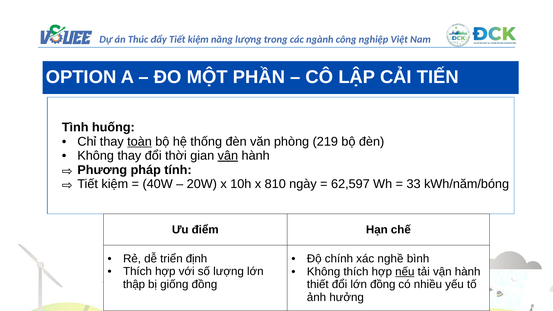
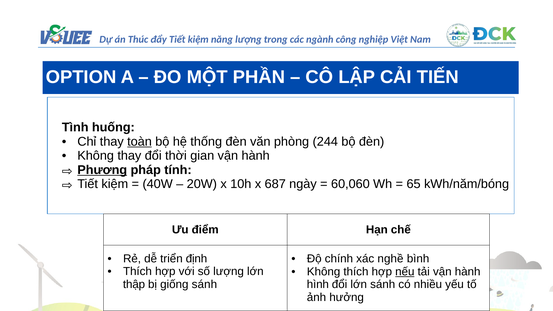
219: 219 -> 244
vận at (228, 156) underline: present -> none
Phương underline: none -> present
810: 810 -> 687
62,597: 62,597 -> 60,060
33: 33 -> 65
giống đồng: đồng -> sánh
thiết: thiết -> hình
lớn đồng: đồng -> sánh
